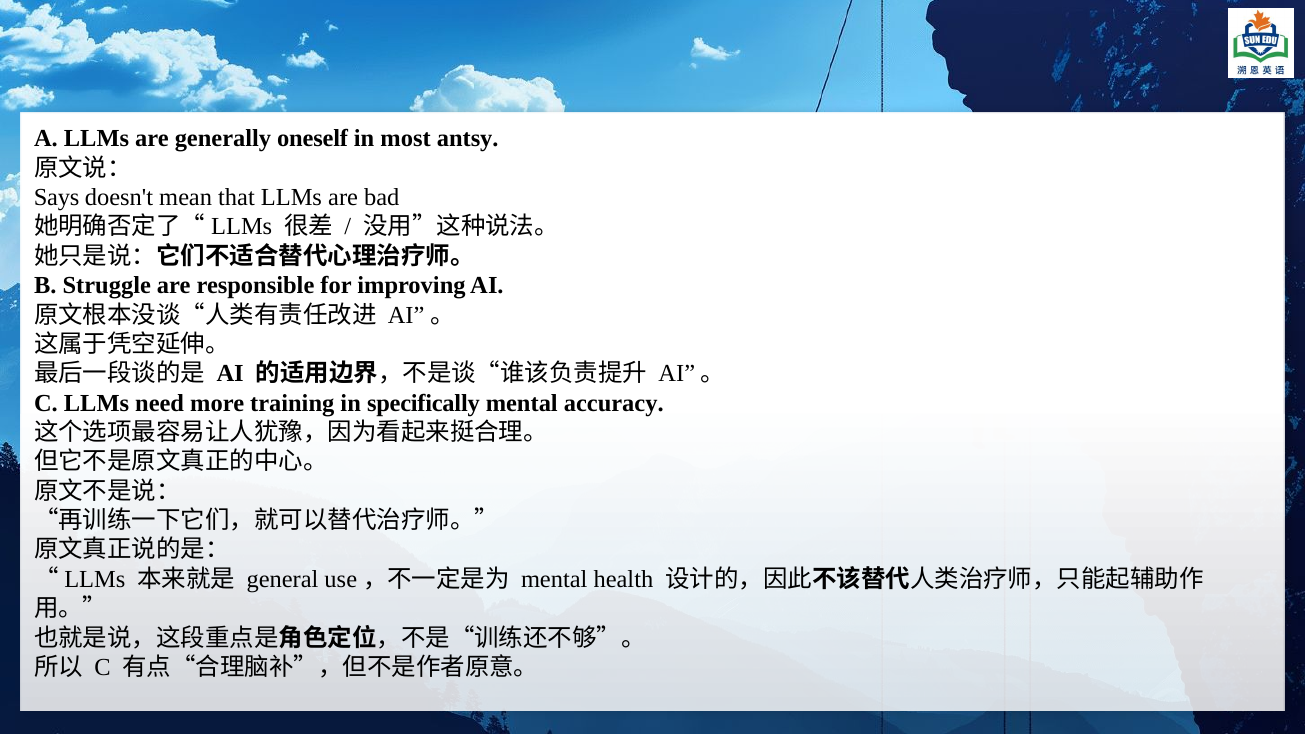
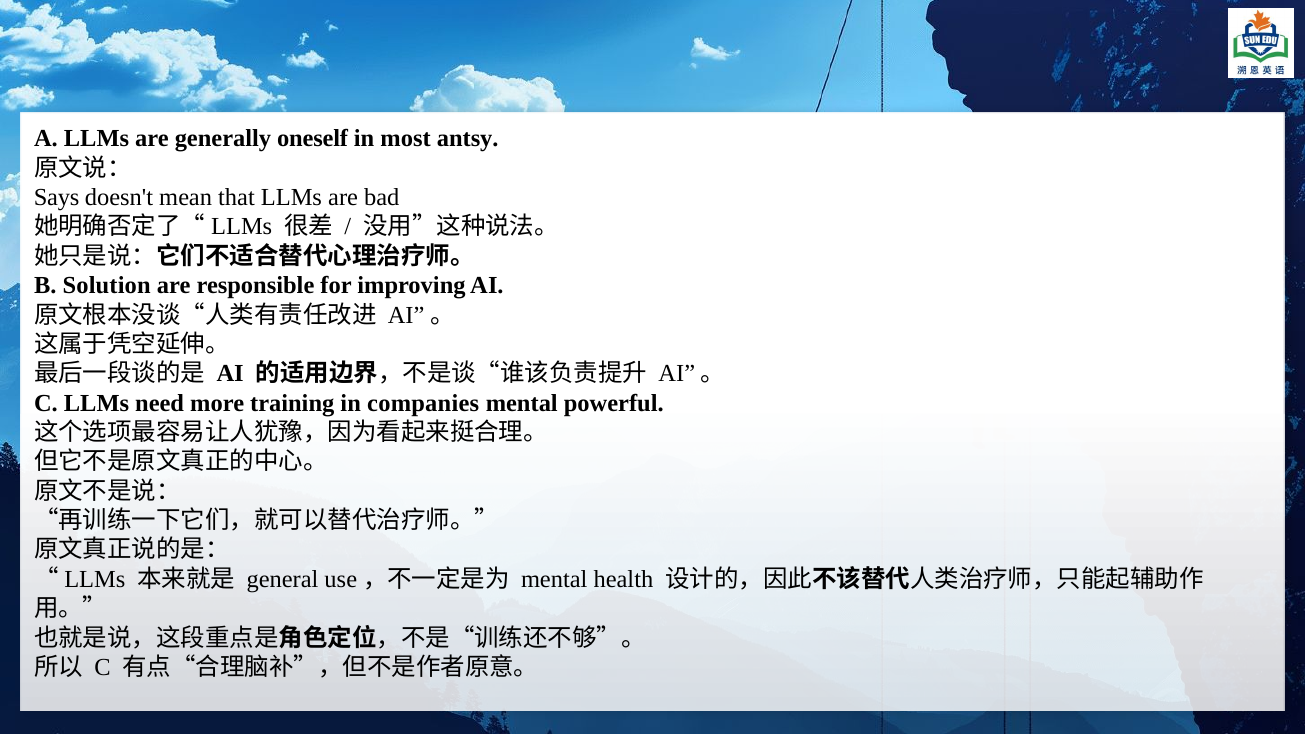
Struggle: Struggle -> Solution
specifically: specifically -> companies
accuracy: accuracy -> powerful
